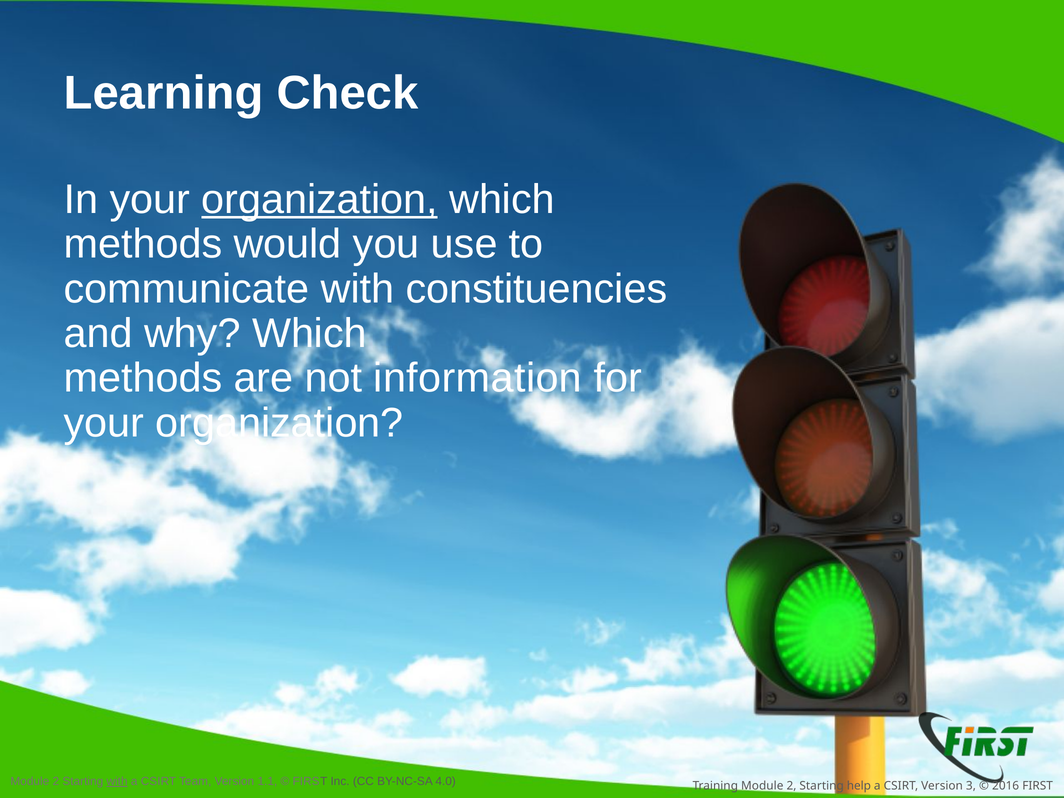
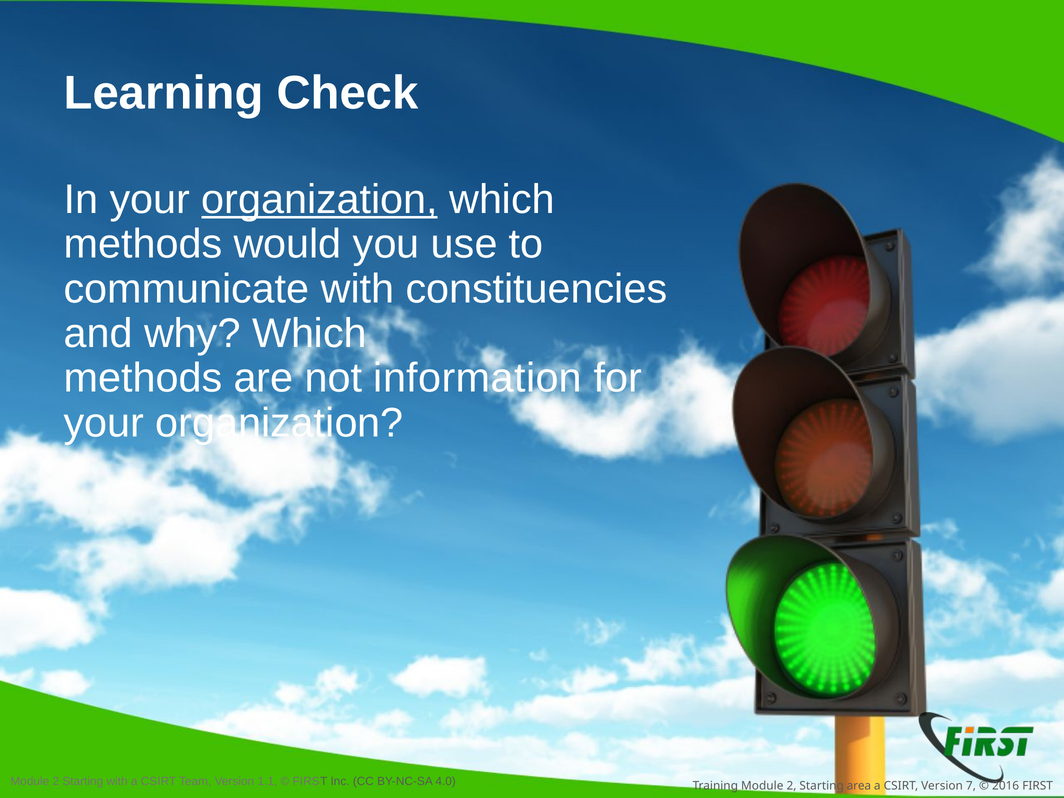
with at (117, 781) underline: present -> none
help: help -> area
3: 3 -> 7
